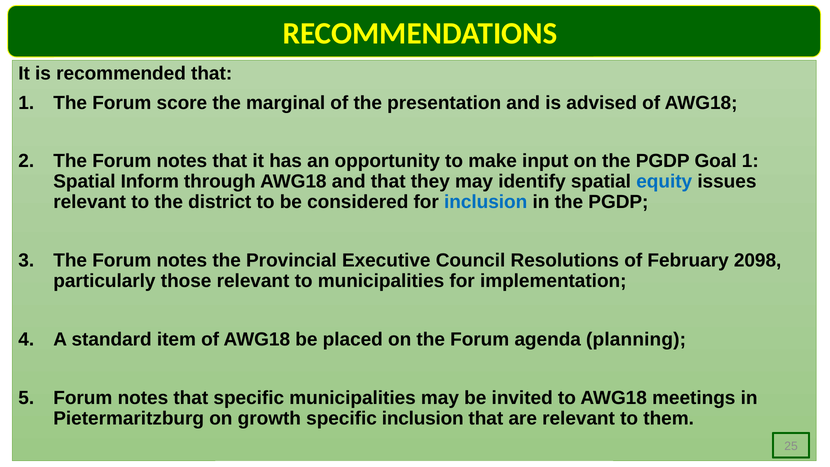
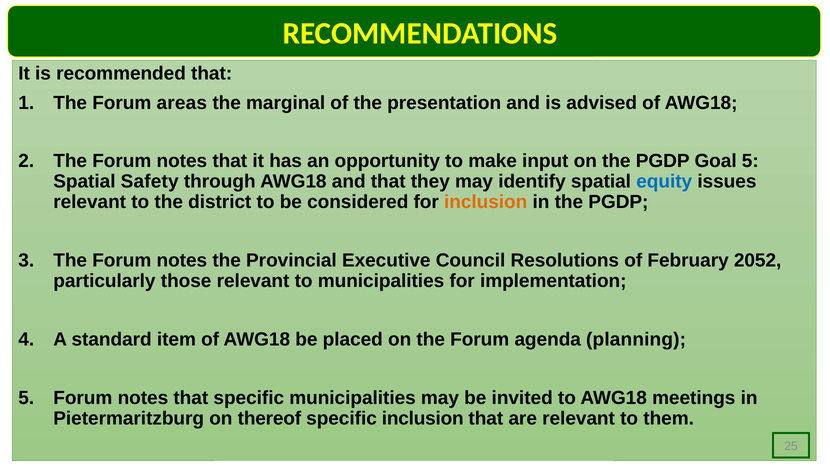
score: score -> areas
Goal 1: 1 -> 5
Inform: Inform -> Safety
inclusion at (486, 202) colour: blue -> orange
2098: 2098 -> 2052
growth: growth -> thereof
